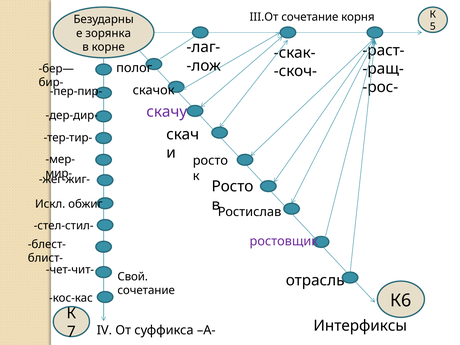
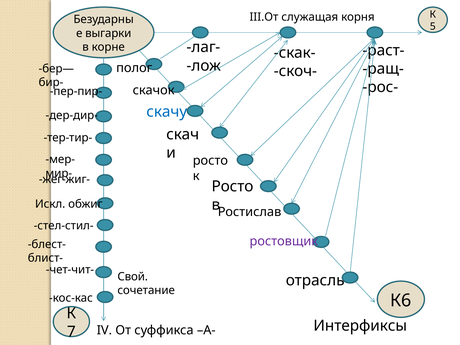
III.От сочетание: сочетание -> служащая
зорянка: зорянка -> выгарки
скачу colour: purple -> blue
